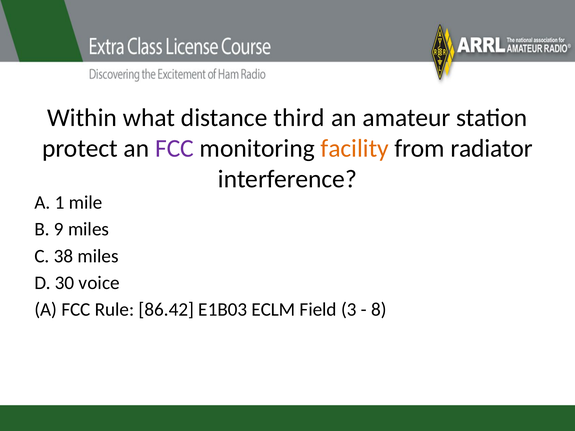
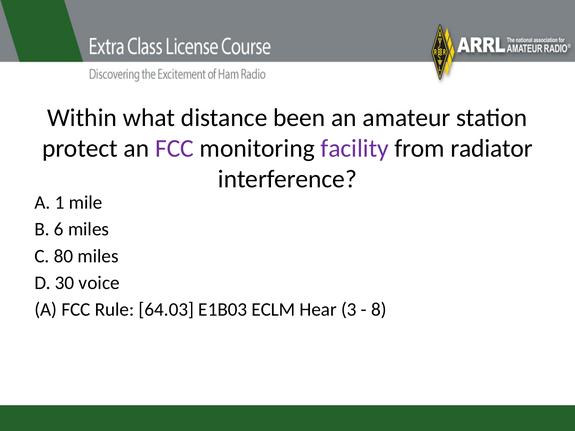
third: third -> been
facility colour: orange -> purple
9: 9 -> 6
38: 38 -> 80
86.42: 86.42 -> 64.03
Field: Field -> Hear
